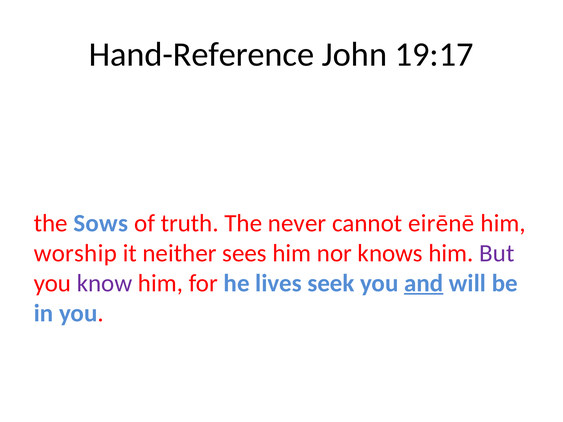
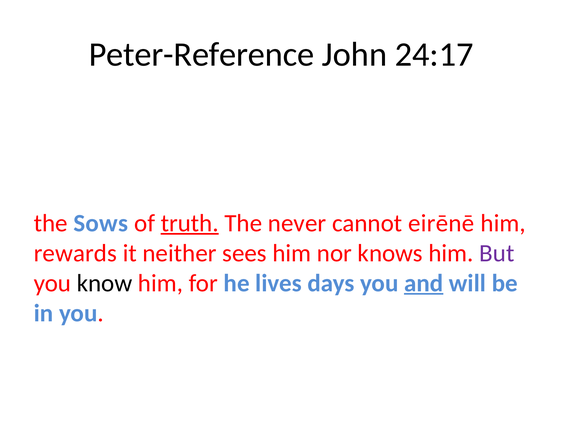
Hand-Reference: Hand-Reference -> Peter-Reference
19:17: 19:17 -> 24:17
truth underline: none -> present
worship: worship -> rewards
know colour: purple -> black
seek: seek -> days
